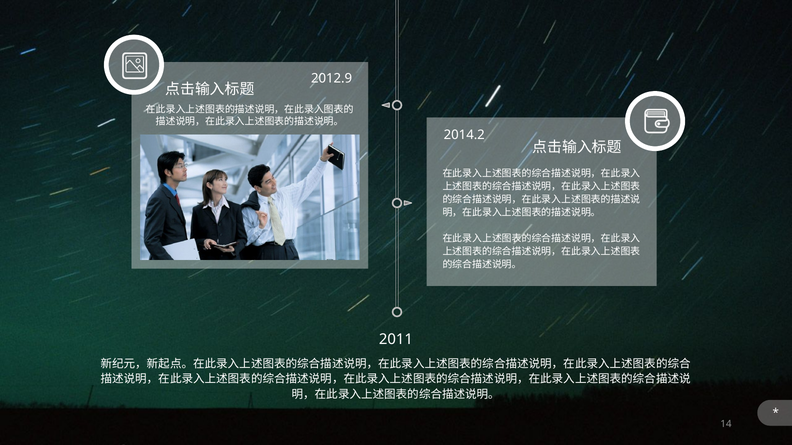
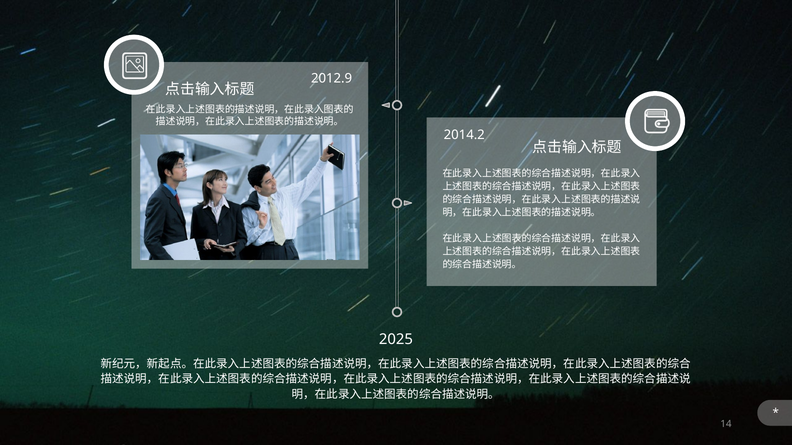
2011: 2011 -> 2025
